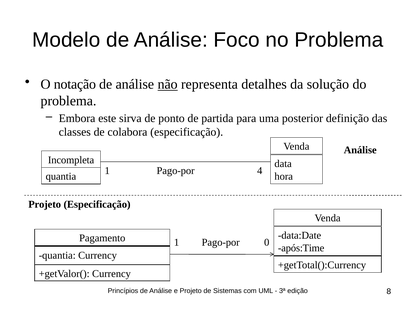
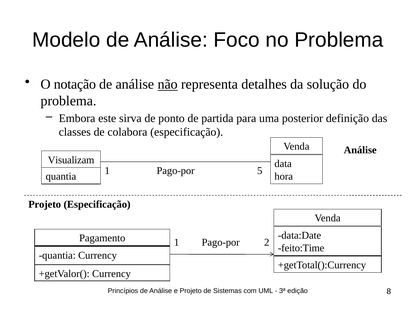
Incompleta: Incompleta -> Visualizam
4: 4 -> 5
0: 0 -> 2
após:Time: após:Time -> feito:Time
